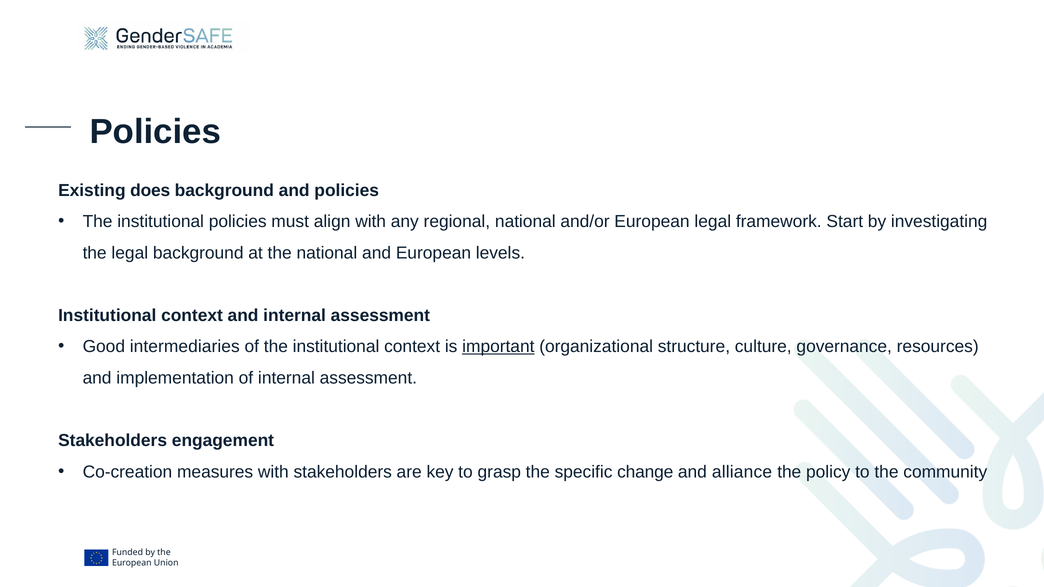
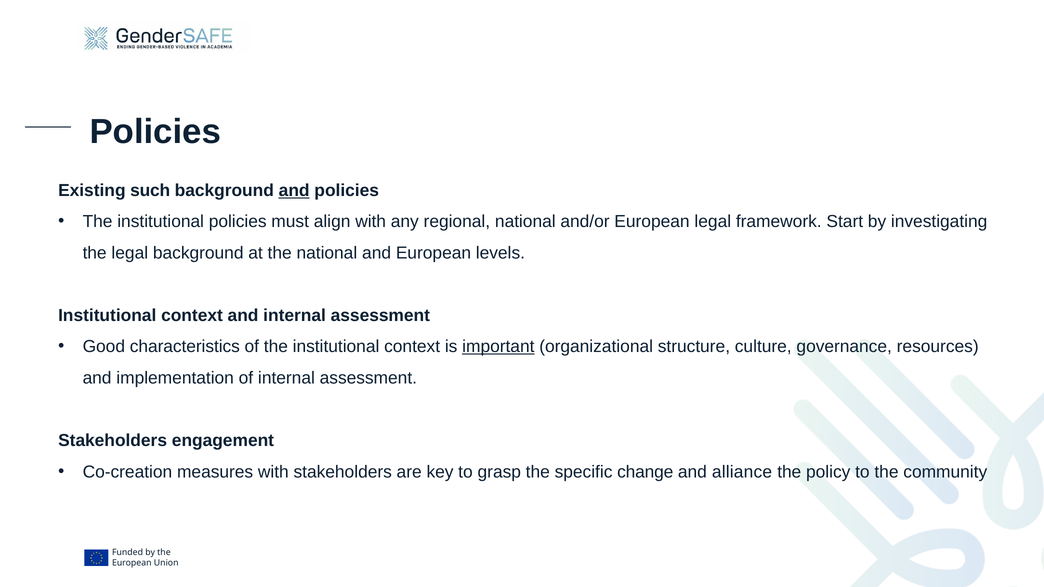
does: does -> such
and at (294, 190) underline: none -> present
intermediaries: intermediaries -> characteristics
